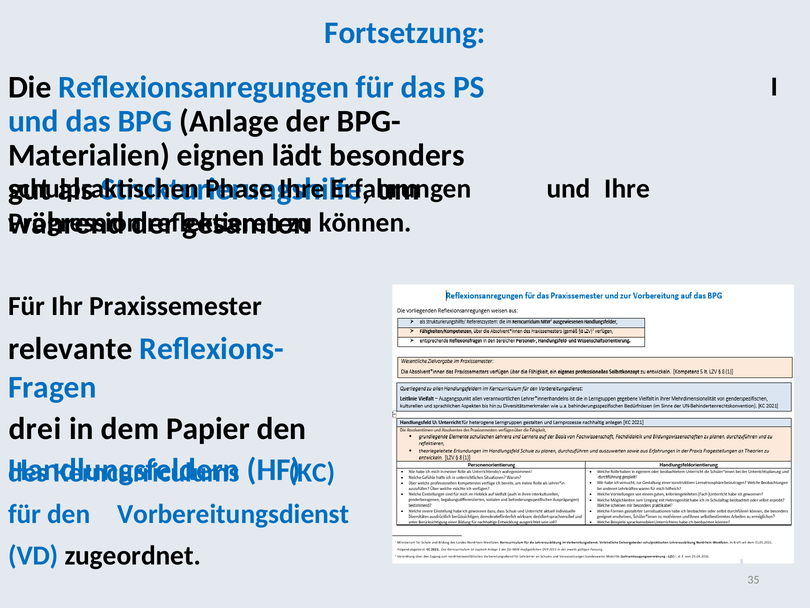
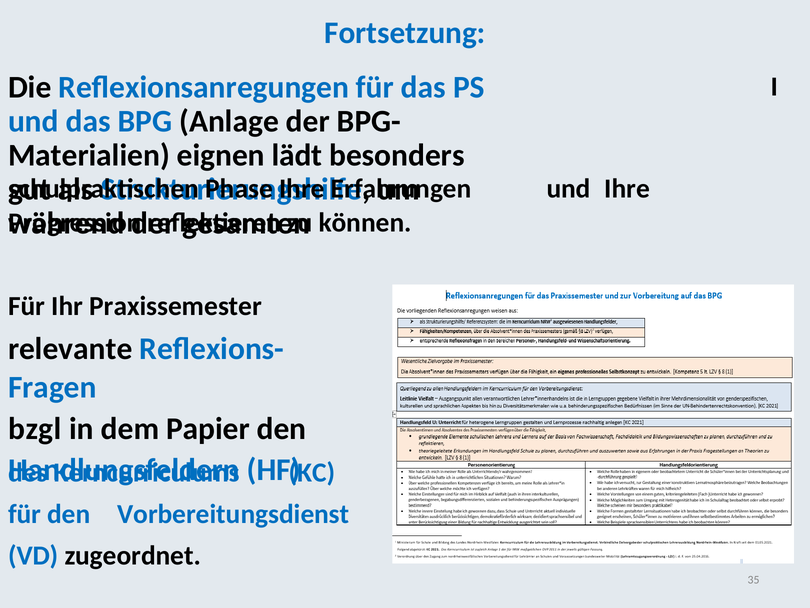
drei: drei -> bzgl
